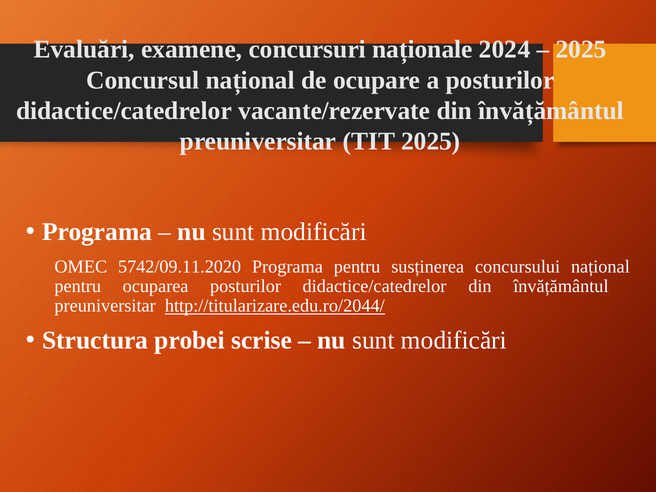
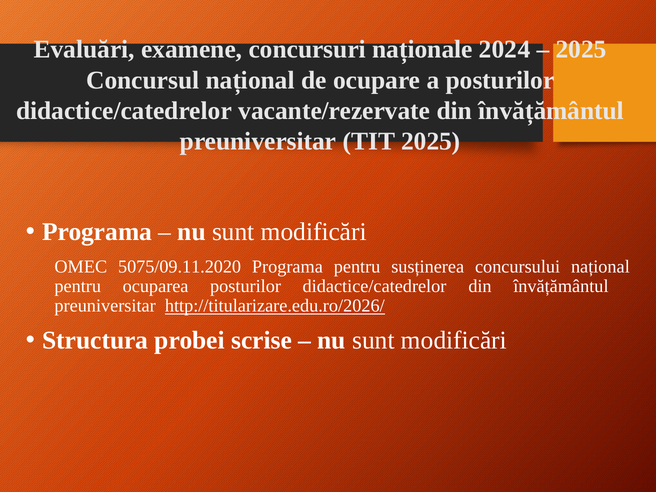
5742/09.11.2020: 5742/09.11.2020 -> 5075/09.11.2020
http://titularizare.edu.ro/2044/: http://titularizare.edu.ro/2044/ -> http://titularizare.edu.ro/2026/
